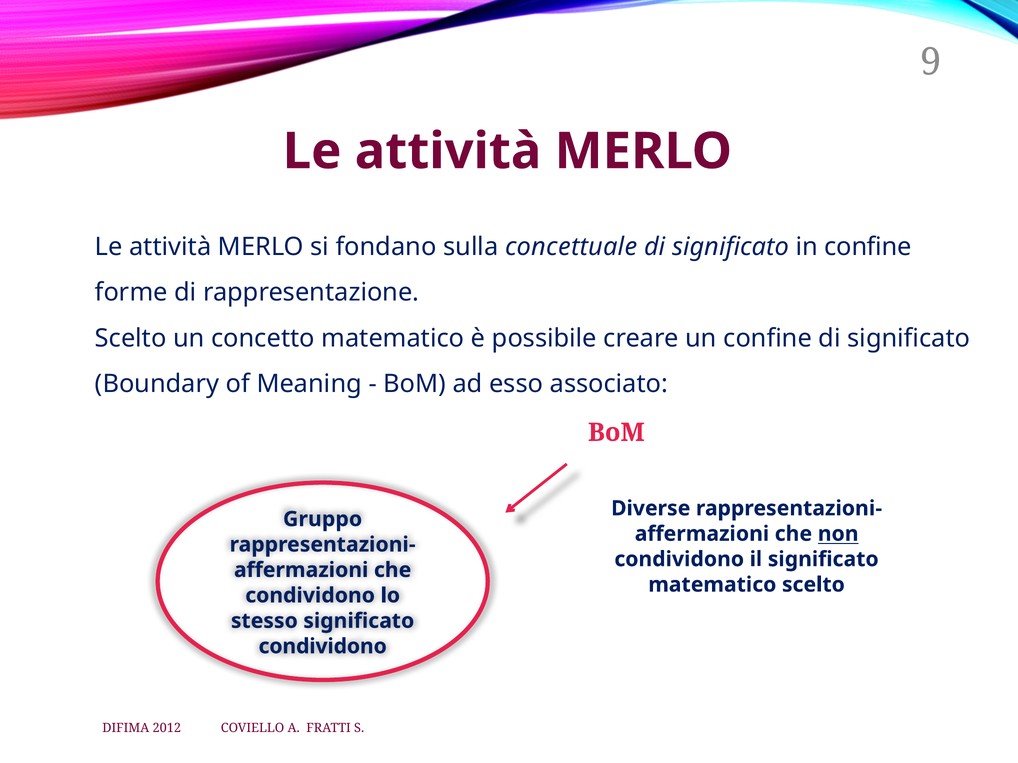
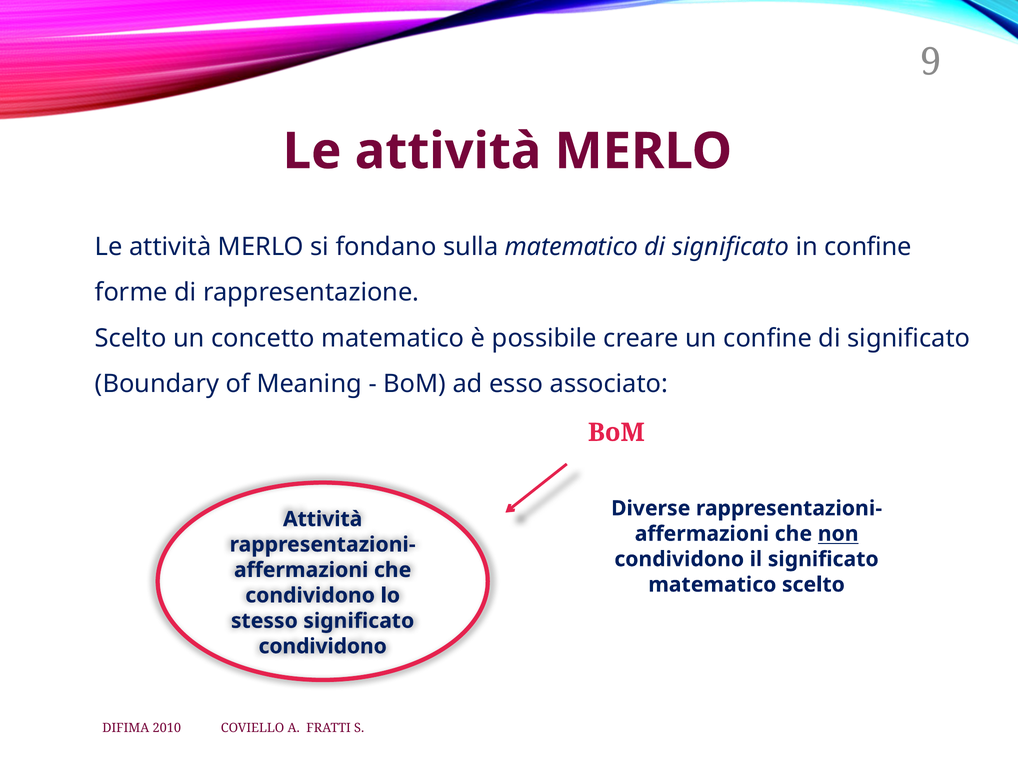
sulla concettuale: concettuale -> matematico
Gruppo at (323, 519): Gruppo -> Attività
2012: 2012 -> 2010
